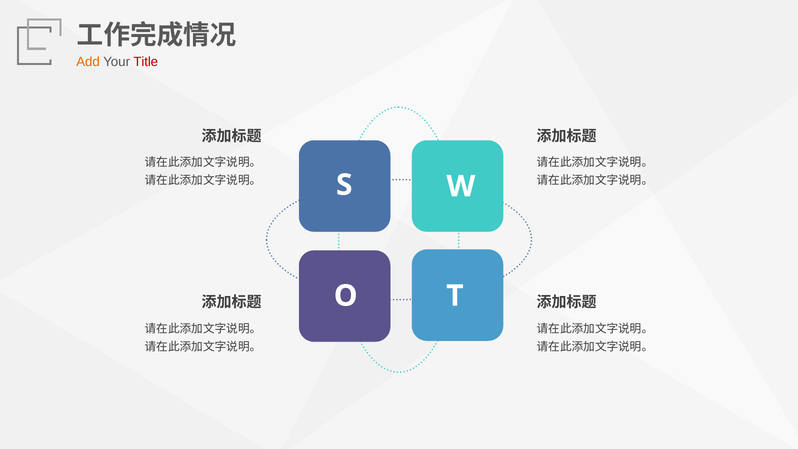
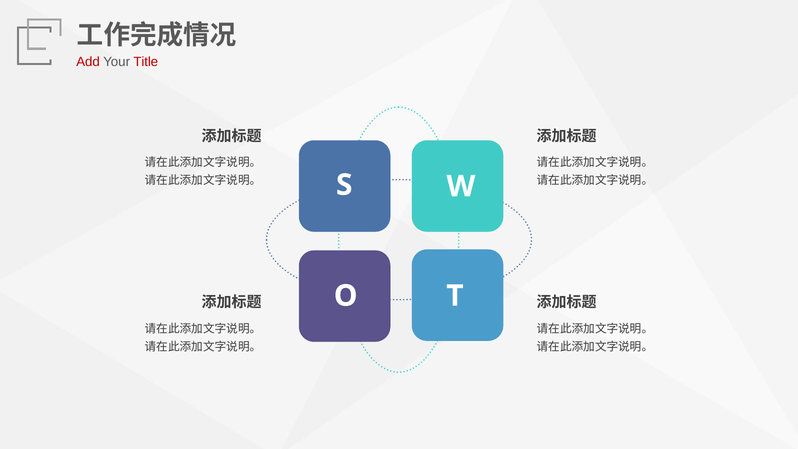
Add colour: orange -> red
